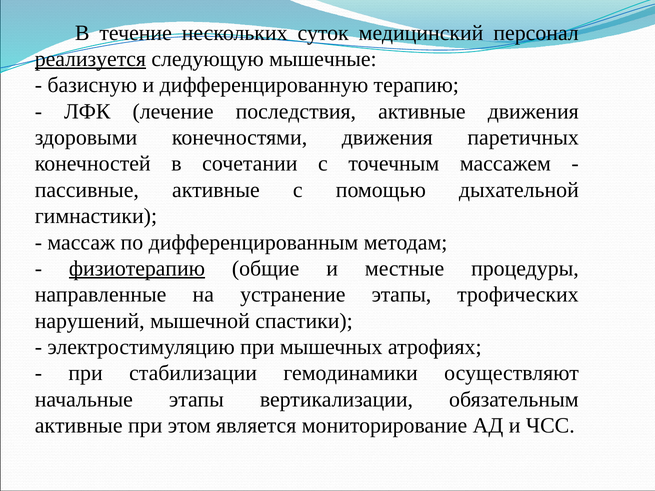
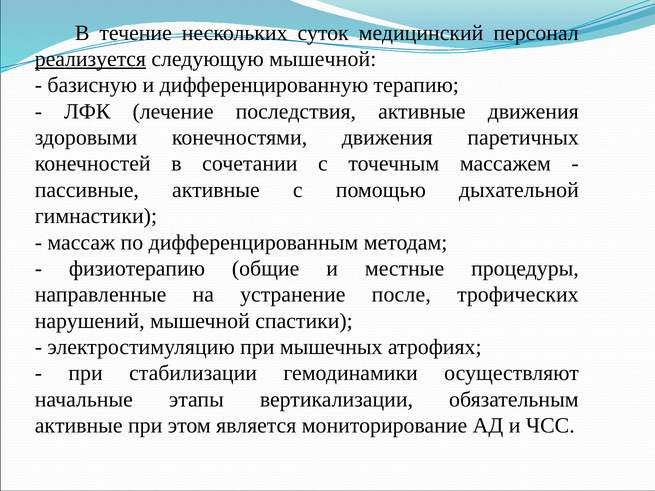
следующую мышечные: мышечные -> мышечной
физиотерапию underline: present -> none
устранение этапы: этапы -> после
